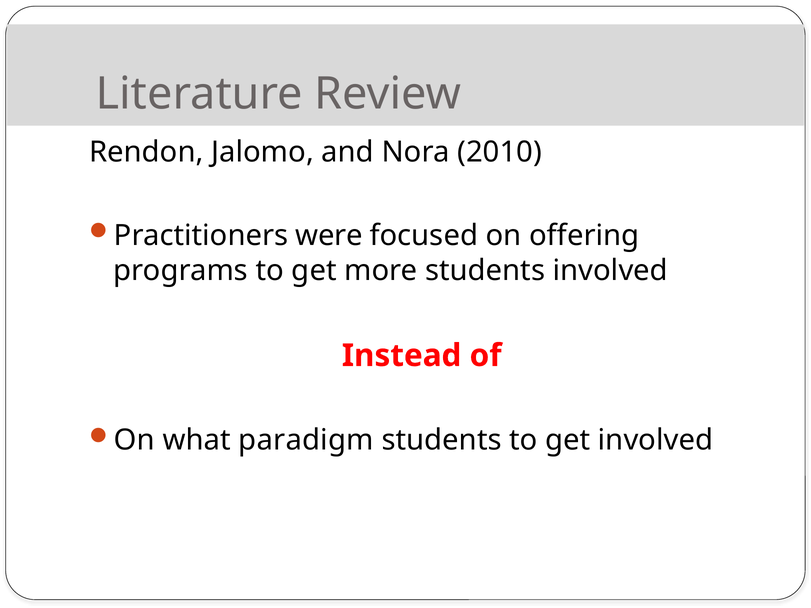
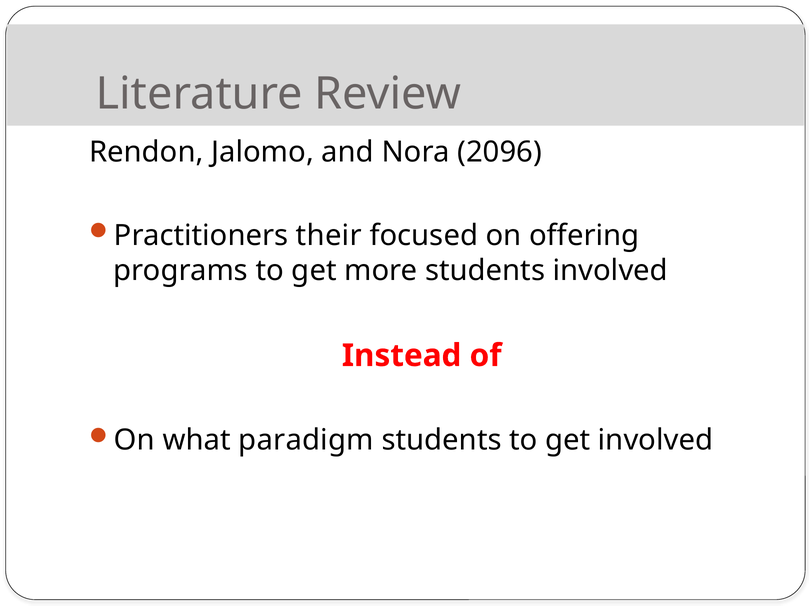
2010: 2010 -> 2096
were: were -> their
